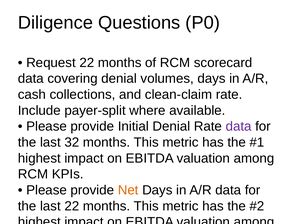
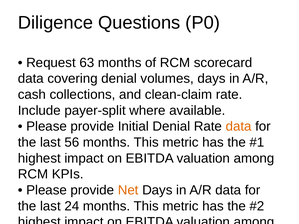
Request 22: 22 -> 63
data at (239, 127) colour: purple -> orange
32: 32 -> 56
last 22: 22 -> 24
